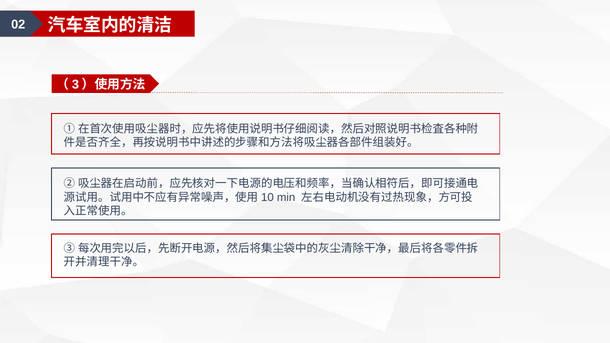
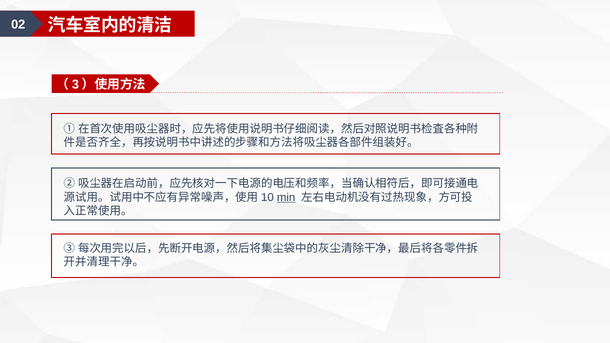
min underline: none -> present
